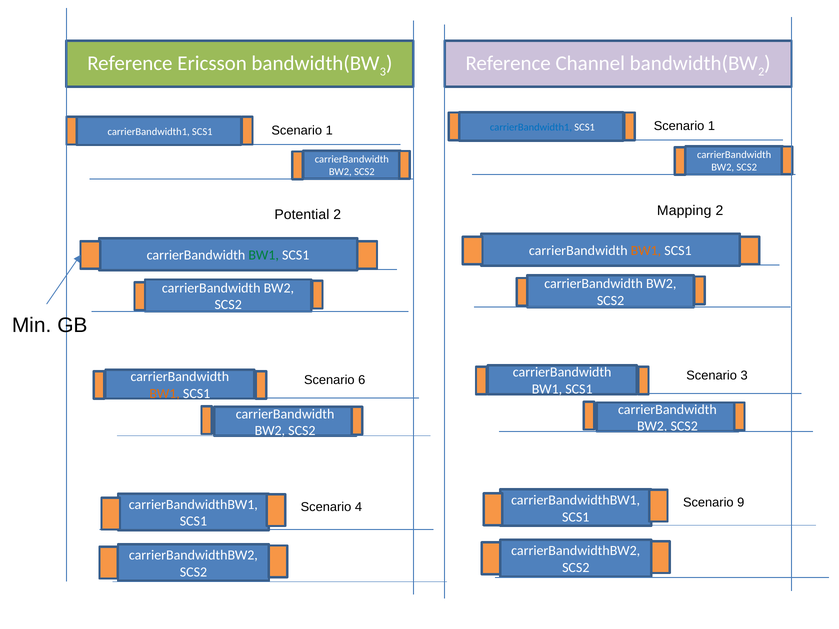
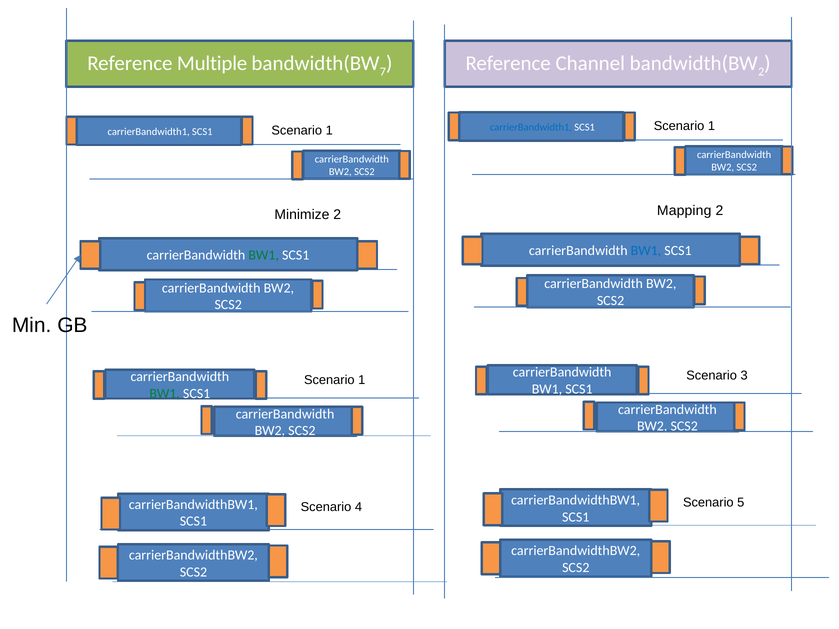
Ericsson: Ericsson -> Multiple
3 at (383, 72): 3 -> 7
Potential: Potential -> Minimize
BW1 at (646, 251) colour: orange -> blue
6 at (362, 380): 6 -> 1
BW1 at (165, 394) colour: orange -> green
9: 9 -> 5
